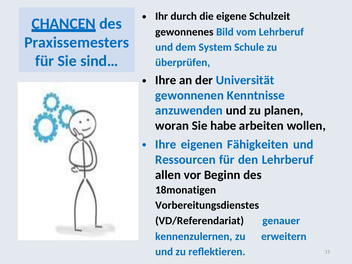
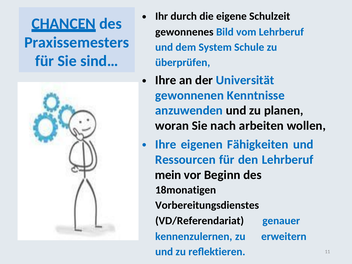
habe: habe -> nach
allen: allen -> mein
